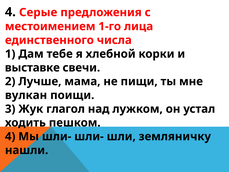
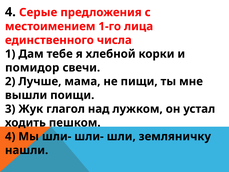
выставке: выставке -> помидор
вулкан: вулкан -> вышли
